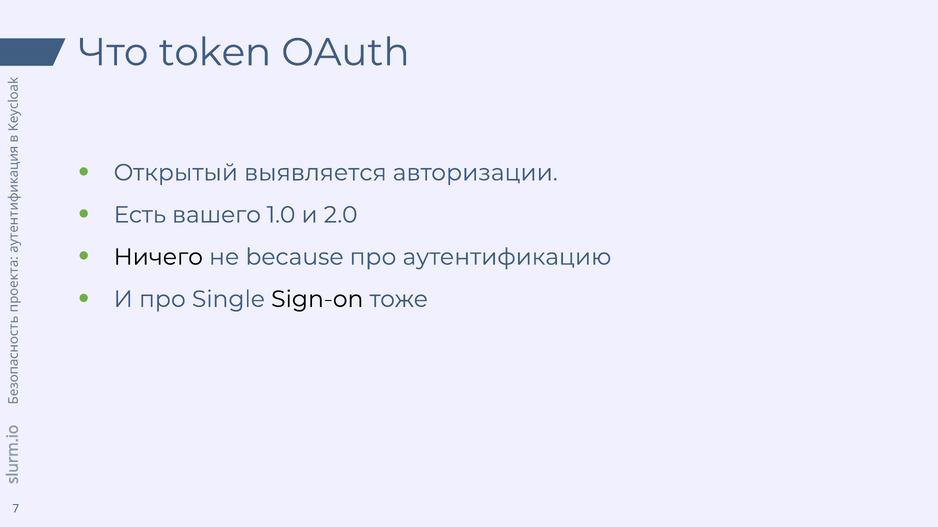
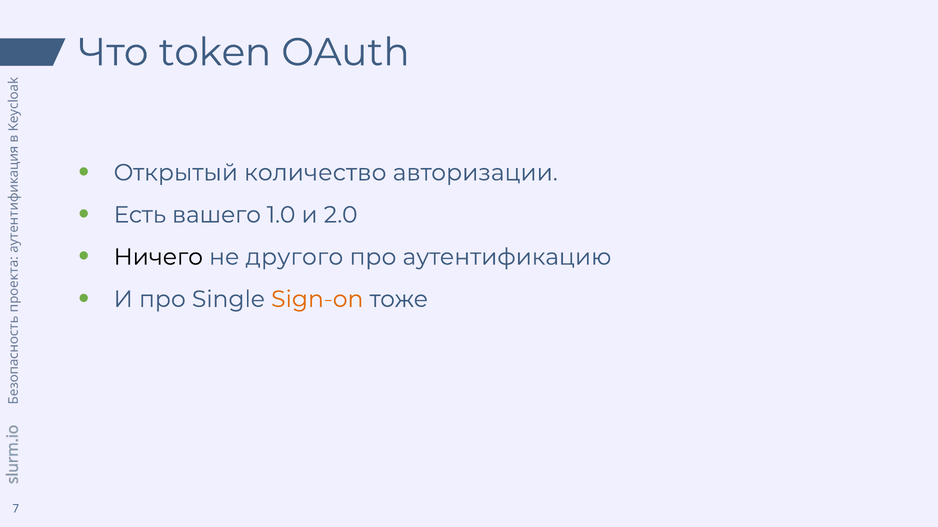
выявляется: выявляется -> количество
because: because -> другого
Sign-on colour: black -> orange
